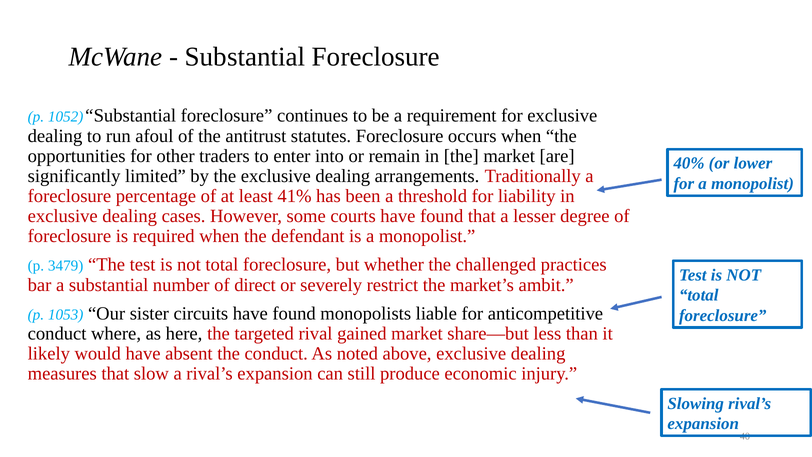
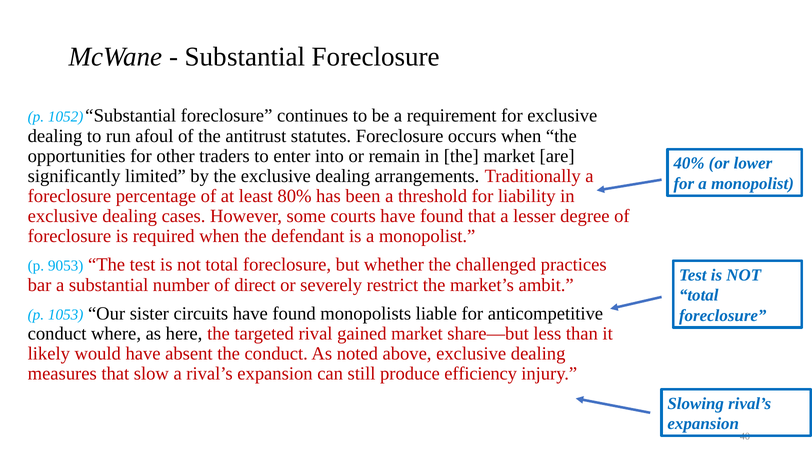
41%: 41% -> 80%
3479: 3479 -> 9053
economic: economic -> efficiency
